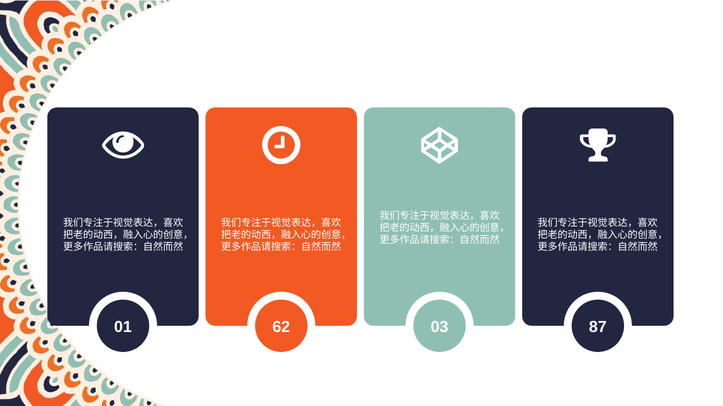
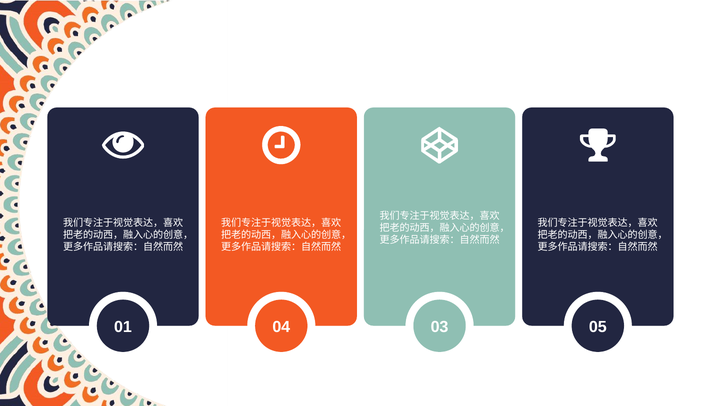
62: 62 -> 04
87: 87 -> 05
